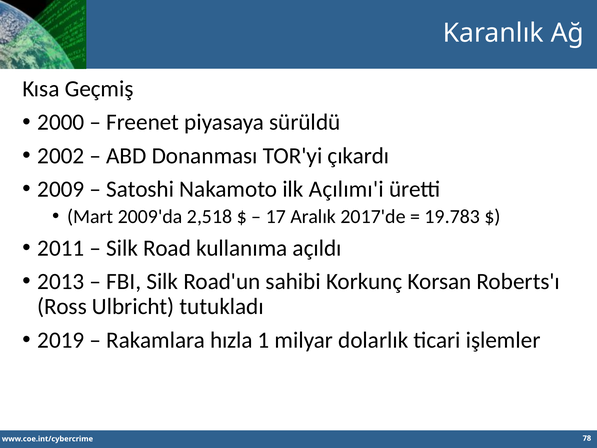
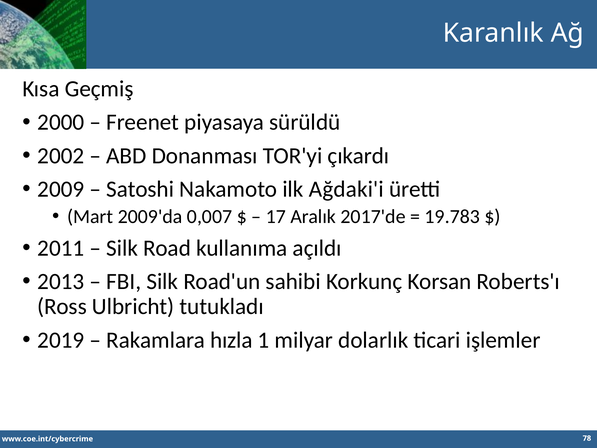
Açılımı'i: Açılımı'i -> Ağdaki'i
2,518: 2,518 -> 0,007
